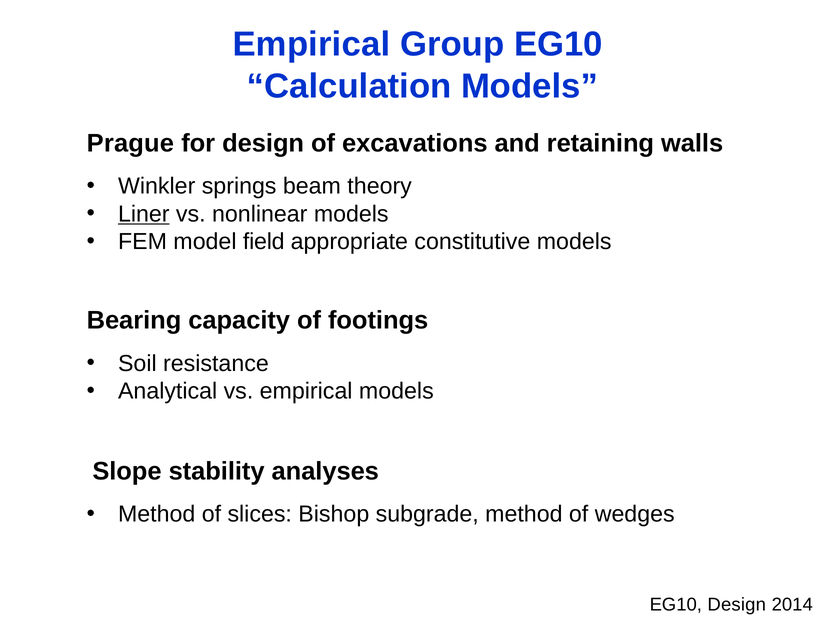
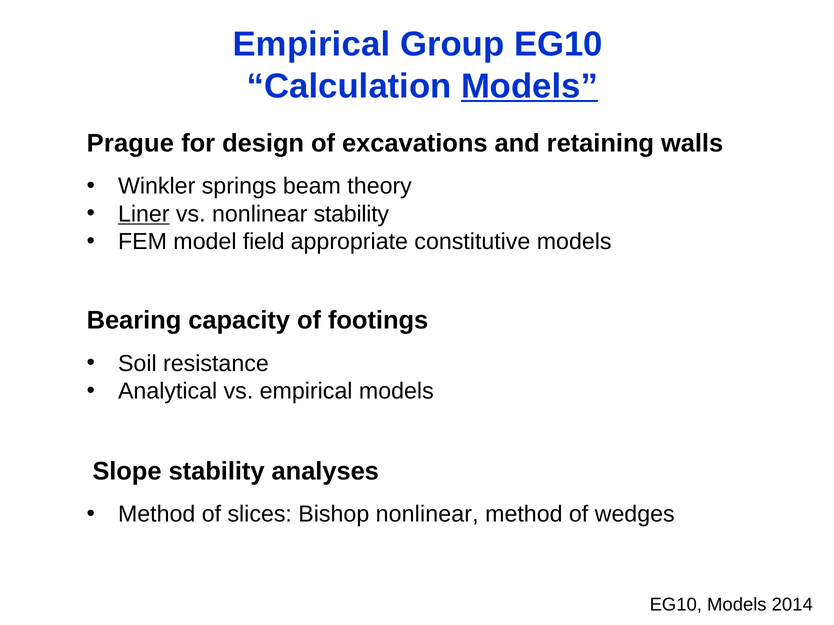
Models at (530, 86) underline: none -> present
nonlinear models: models -> stability
Bishop subgrade: subgrade -> nonlinear
EG10 Design: Design -> Models
